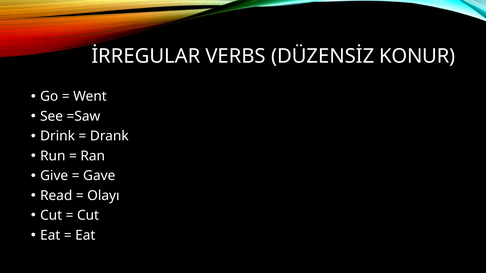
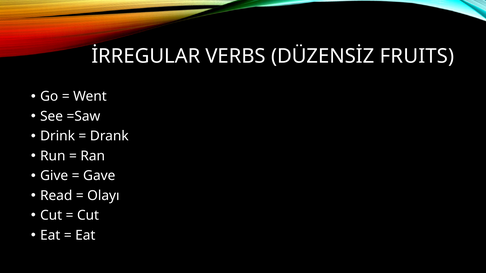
KONUR: KONUR -> FRUITS
